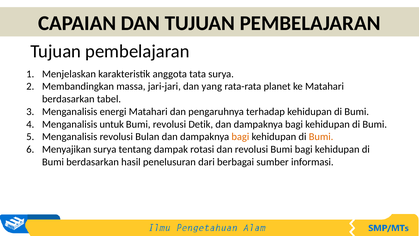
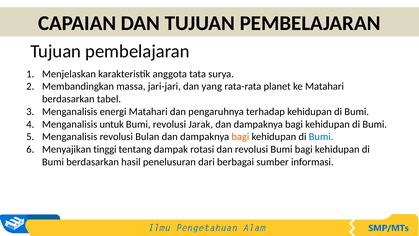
Detik: Detik -> Jarak
Bumi at (321, 137) colour: orange -> blue
Menyajikan surya: surya -> tinggi
